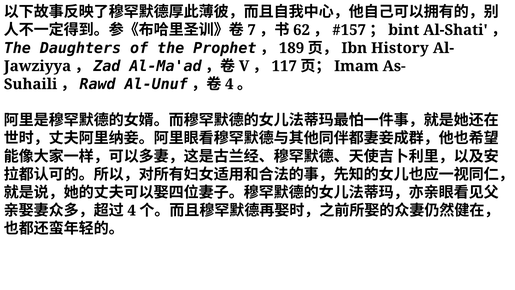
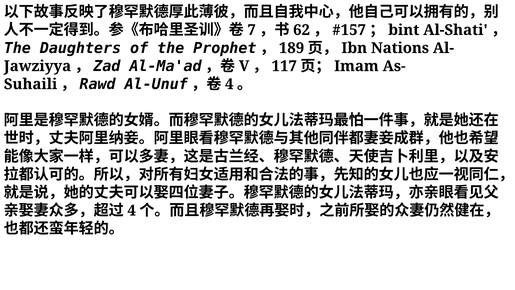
History: History -> Nations
